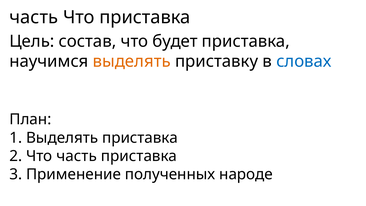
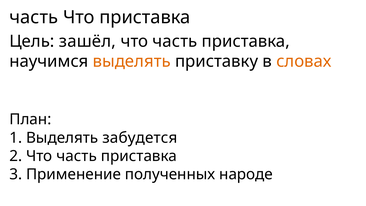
состав: состав -> зашёл
будет at (175, 41): будет -> часть
словах colour: blue -> orange
Выделять приставка: приставка -> забудется
